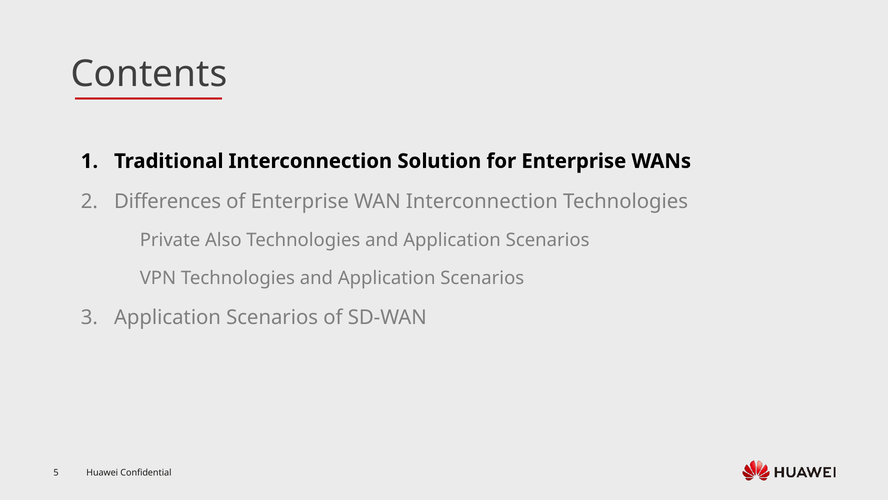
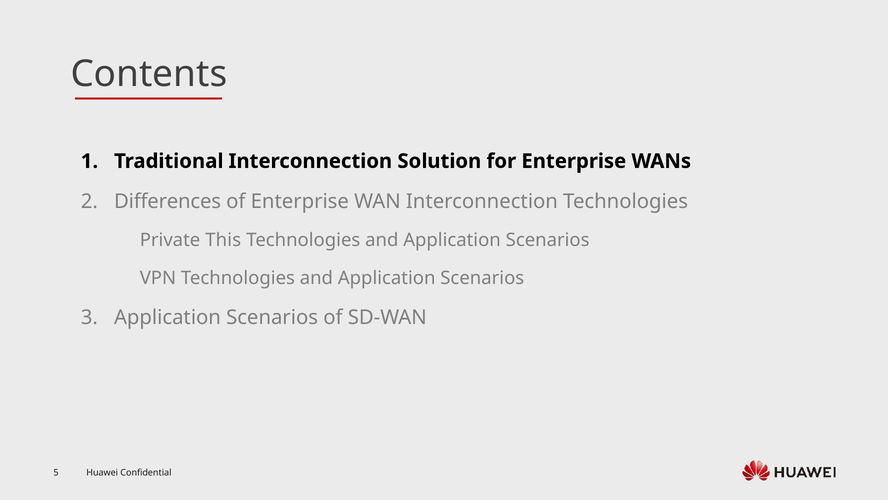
Also: Also -> This
